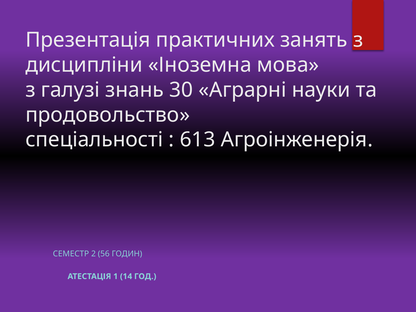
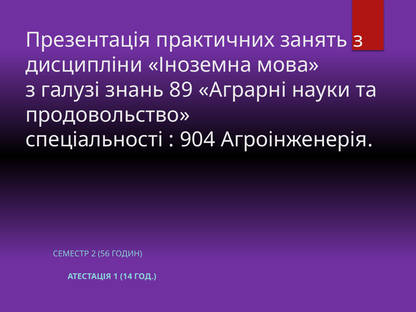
30: 30 -> 89
613: 613 -> 904
